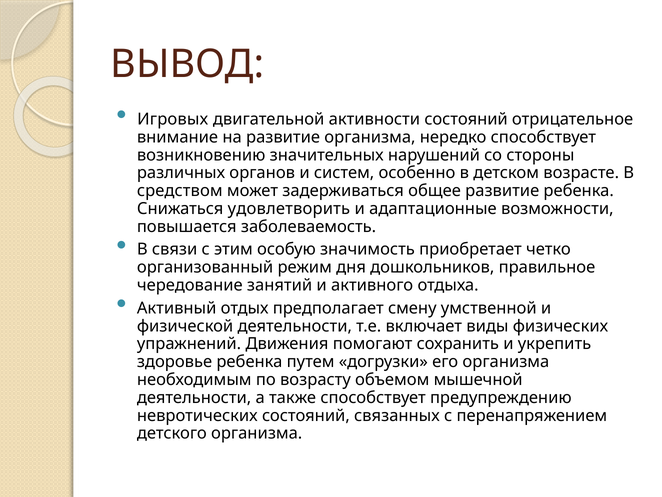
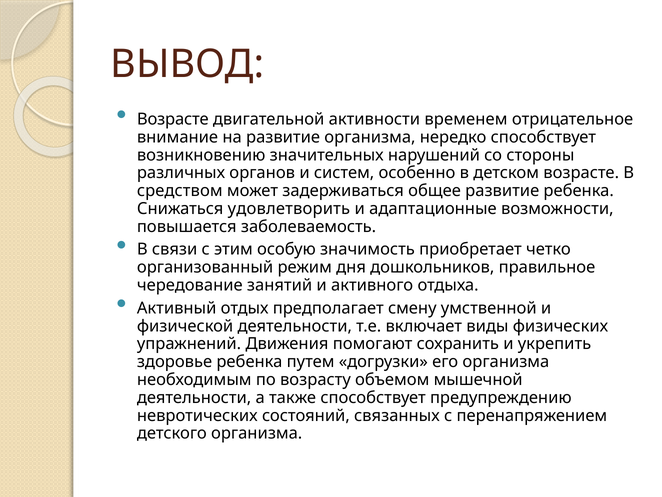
Игровых at (173, 119): Игровых -> Возрасте
активности состояний: состояний -> временем
